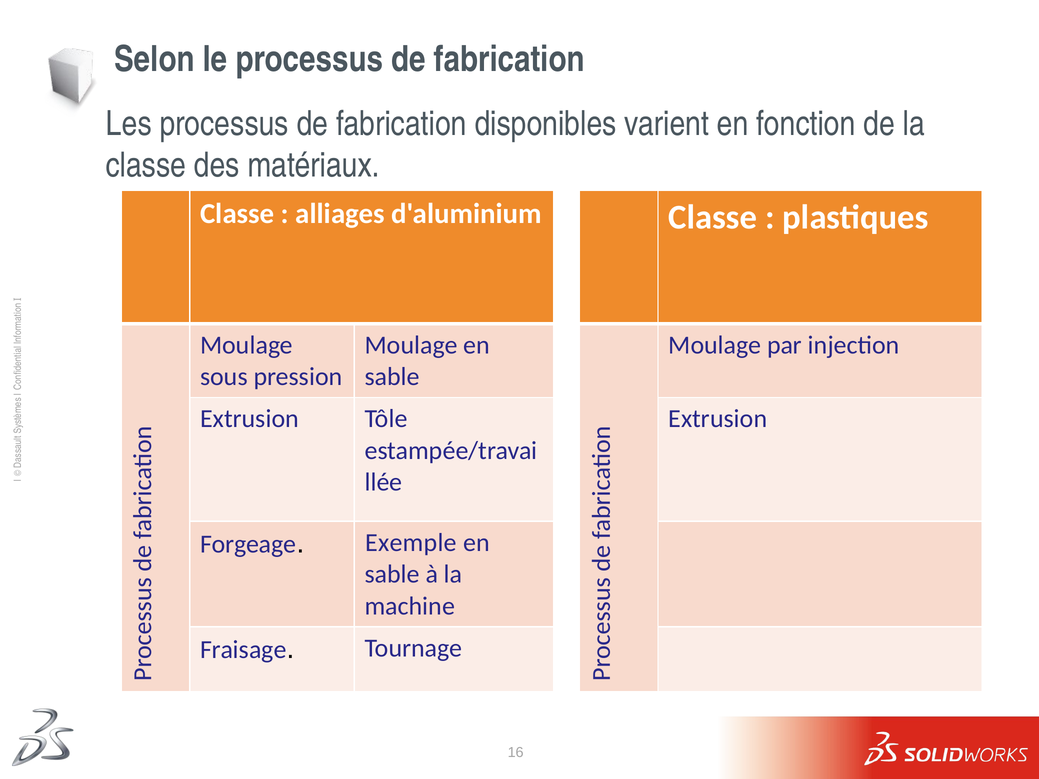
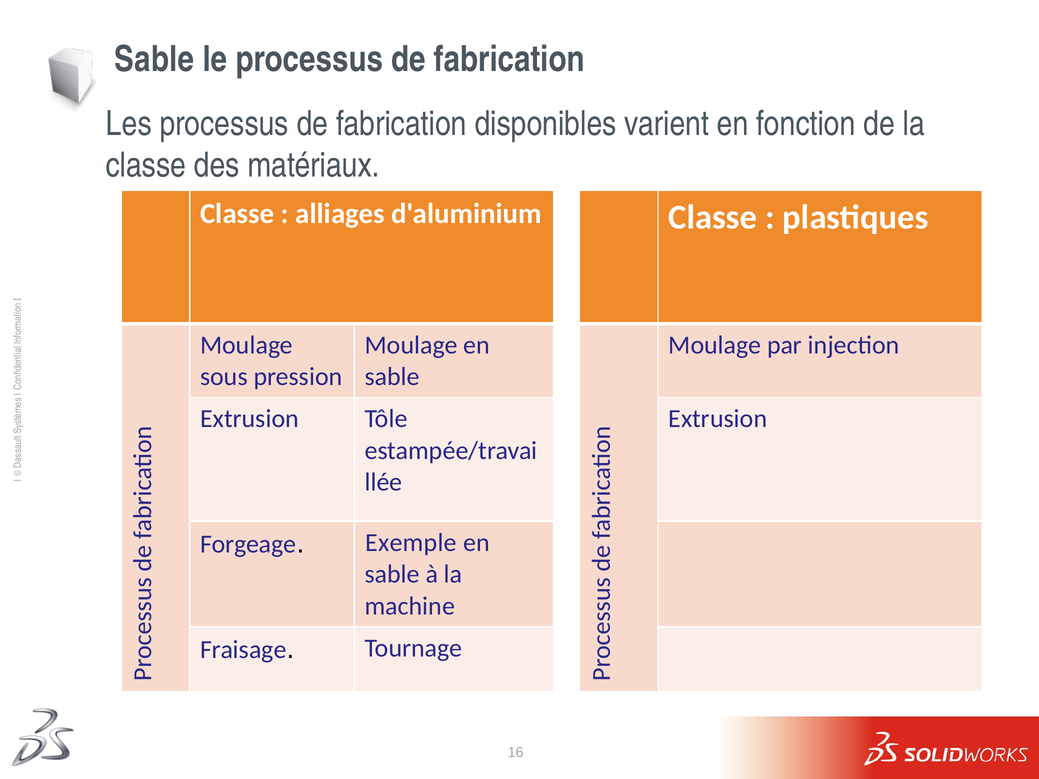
Selon at (154, 59): Selon -> Sable
